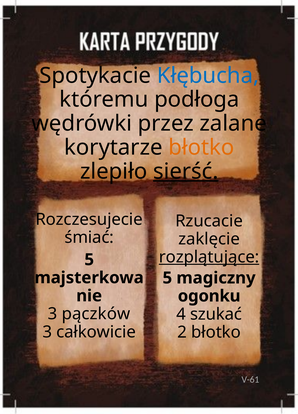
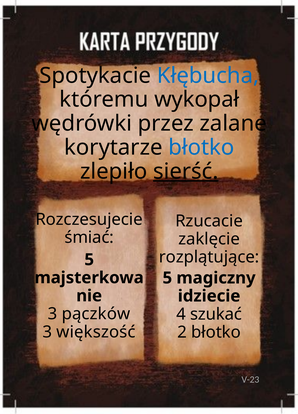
podłoga: podłoga -> wykopał
błotko at (201, 148) colour: orange -> blue
rozplątujące underline: present -> none
ogonku: ogonku -> idziecie
całkowicie: całkowicie -> większość
V-61: V-61 -> V-23
